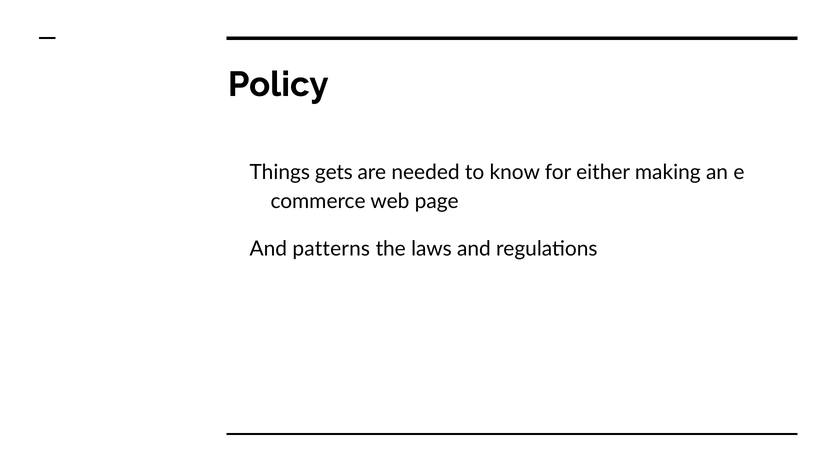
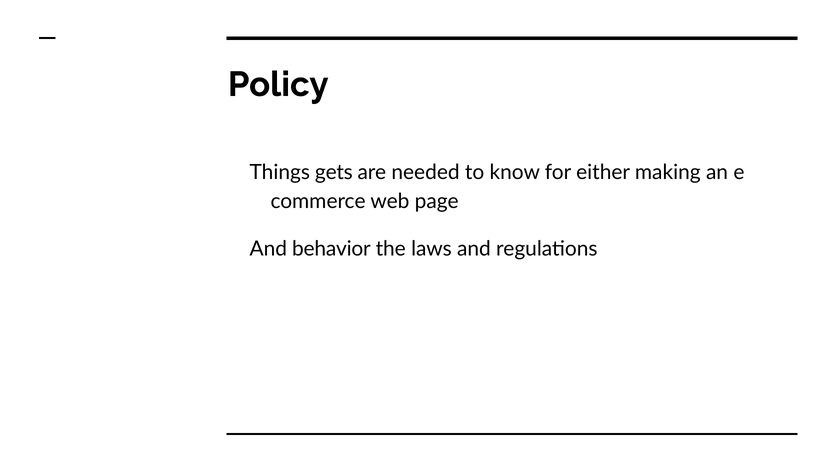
patterns: patterns -> behavior
